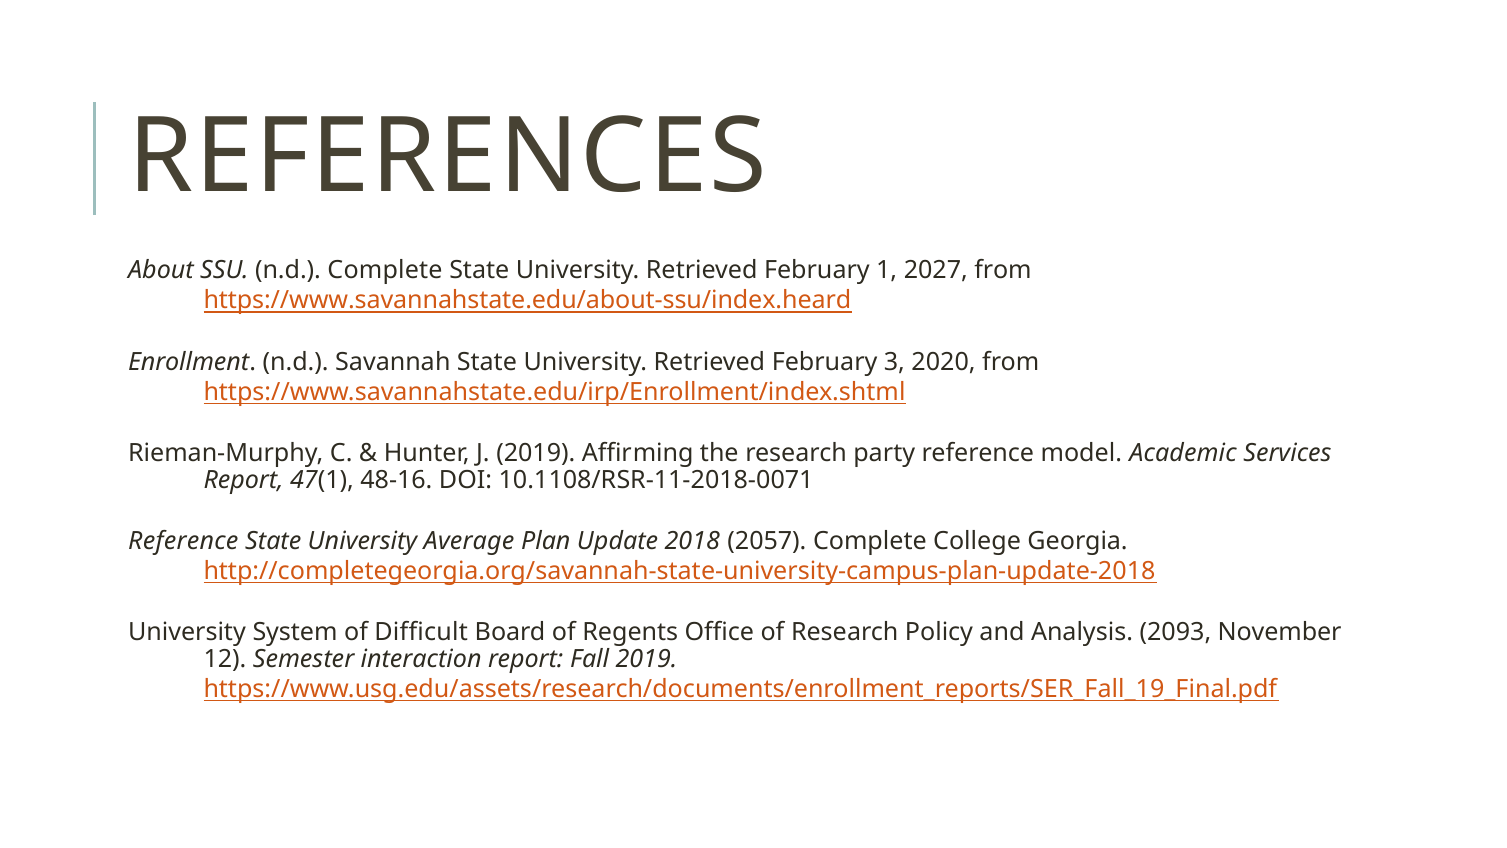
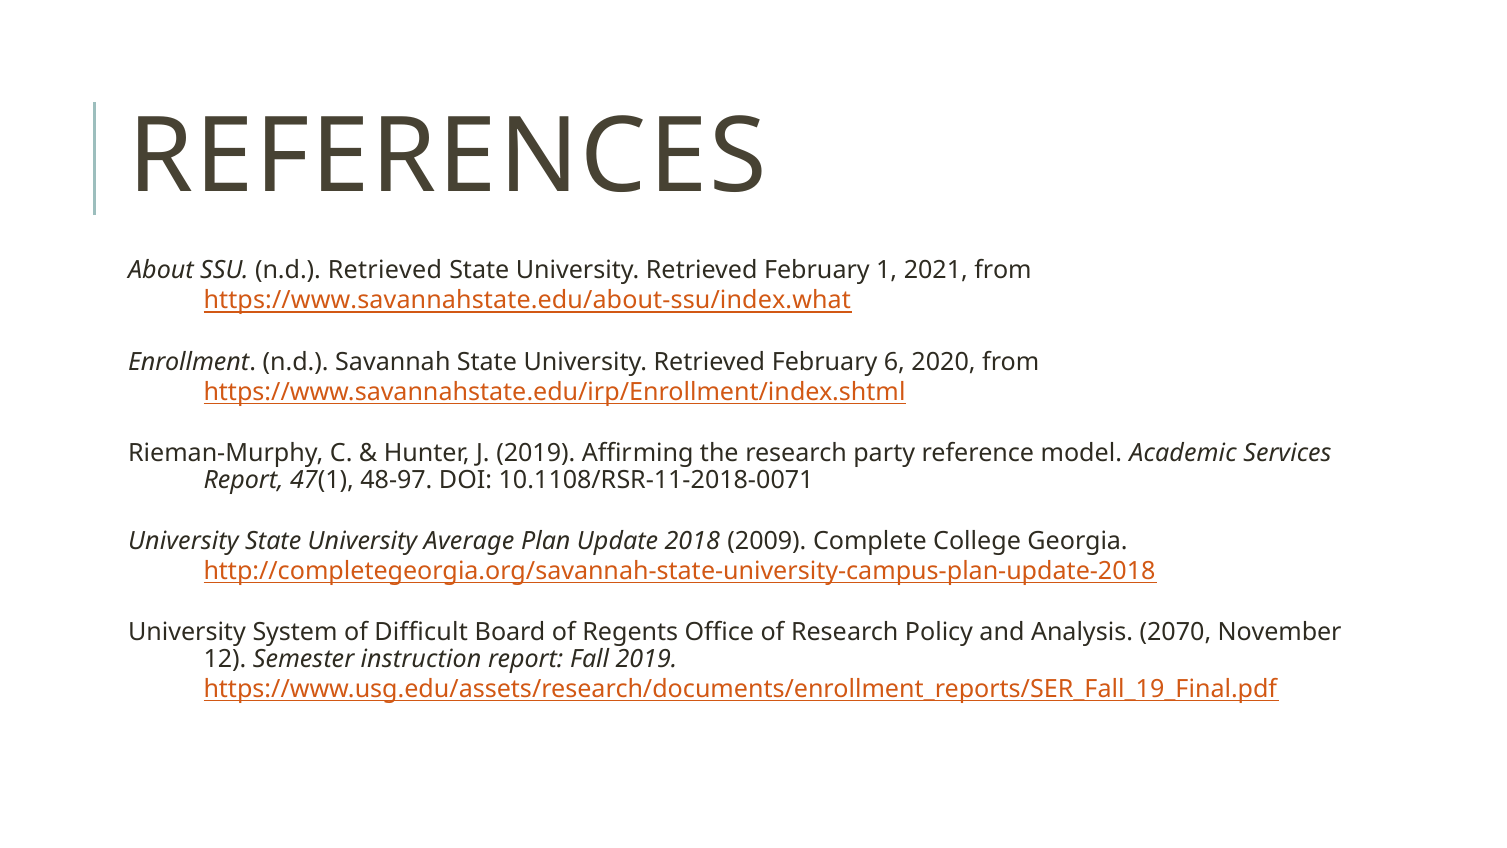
n.d Complete: Complete -> Retrieved
2027: 2027 -> 2021
https://www.savannahstate.edu/about-ssu/index.heard: https://www.savannahstate.edu/about-ssu/index.heard -> https://www.savannahstate.edu/about-ssu/index.what
3: 3 -> 6
48-16: 48-16 -> 48-97
Reference at (183, 541): Reference -> University
2057: 2057 -> 2009
2093: 2093 -> 2070
interaction: interaction -> instruction
